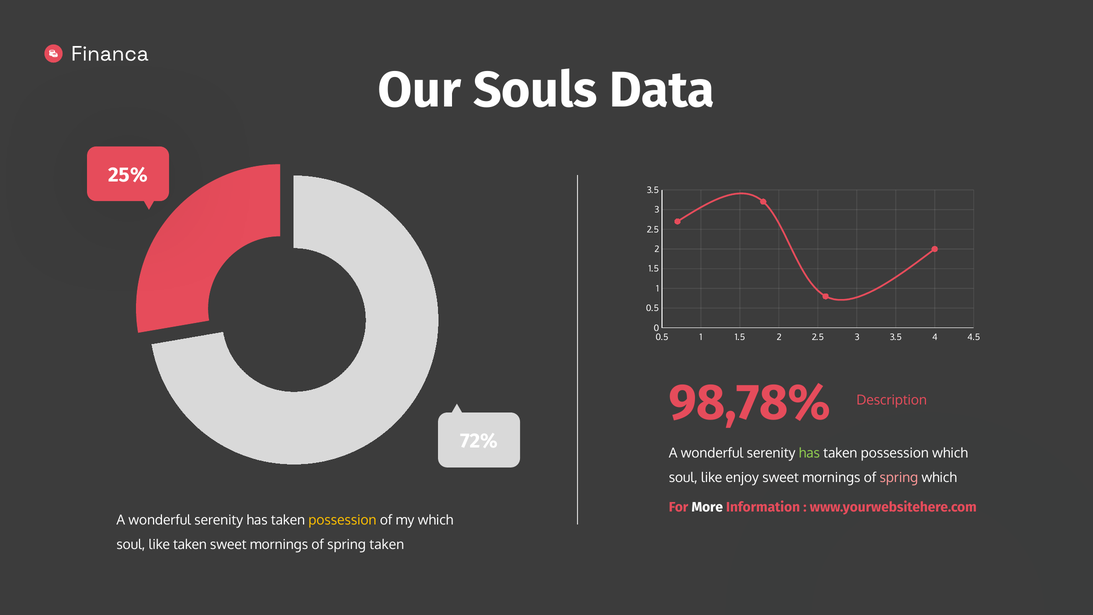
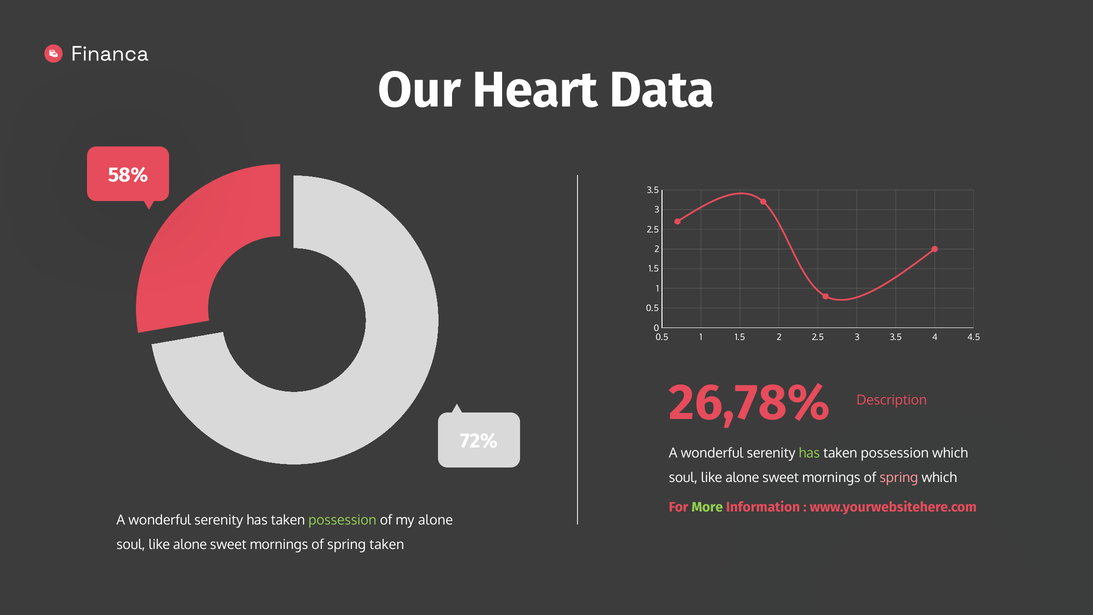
Souls: Souls -> Heart
25%: 25% -> 58%
98,78%: 98,78% -> 26,78%
enjoy at (742, 478): enjoy -> alone
More colour: white -> light green
possession at (342, 520) colour: yellow -> light green
my which: which -> alone
taken at (190, 545): taken -> alone
